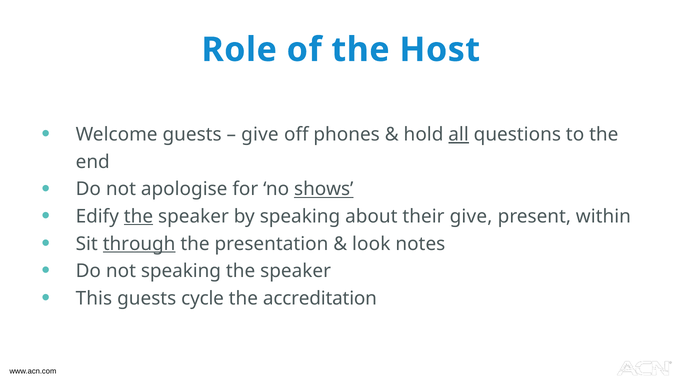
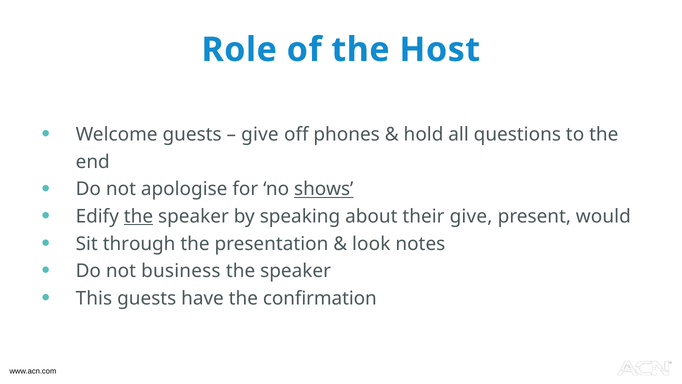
all underline: present -> none
within: within -> would
through underline: present -> none
not speaking: speaking -> business
cycle: cycle -> have
accreditation: accreditation -> confirmation
